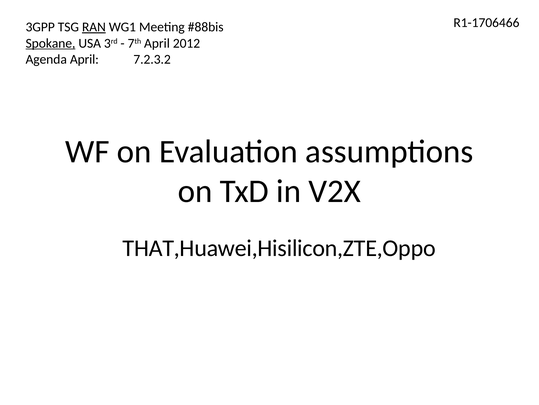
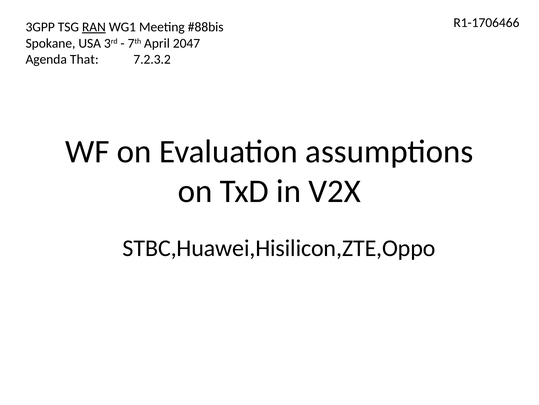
Spokane underline: present -> none
2012: 2012 -> 2047
Agenda April: April -> That
THAT,Huawei,Hisilicon,ZTE,Oppo: THAT,Huawei,Hisilicon,ZTE,Oppo -> STBC,Huawei,Hisilicon,ZTE,Oppo
